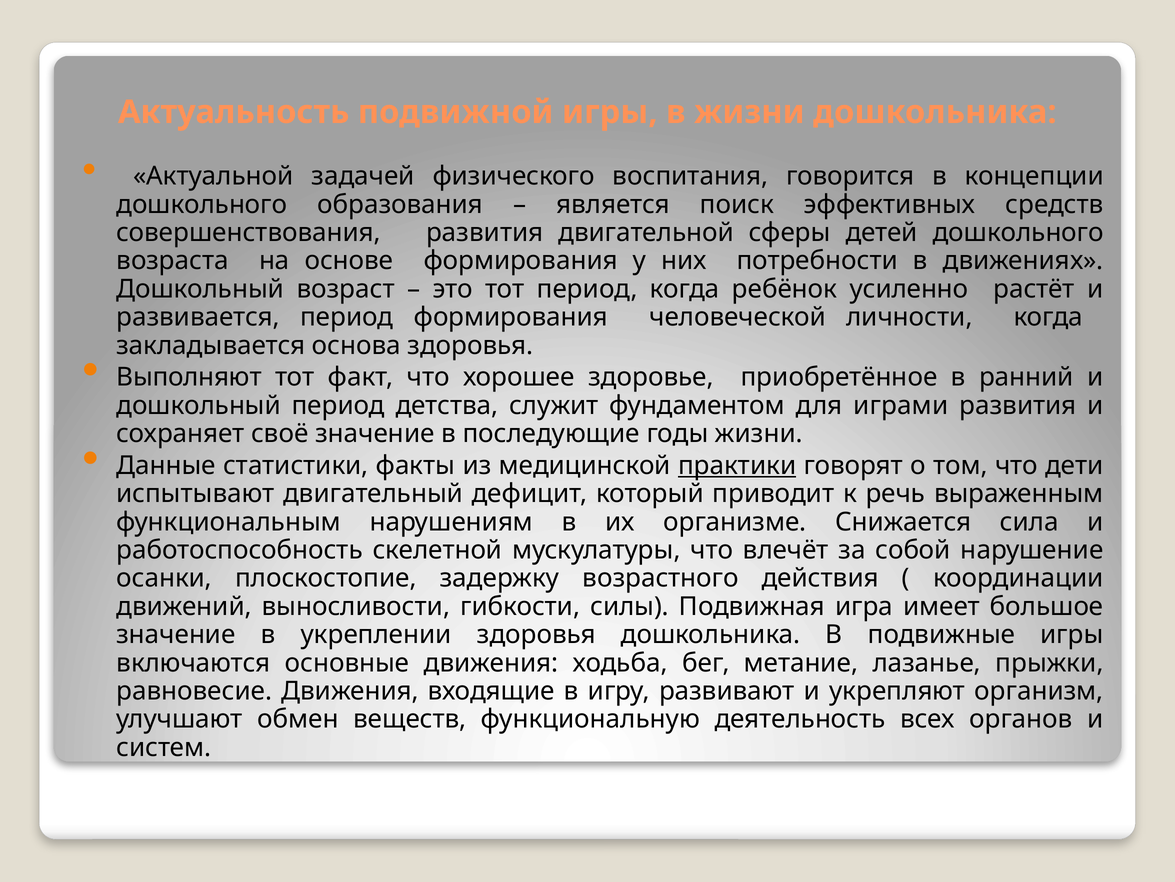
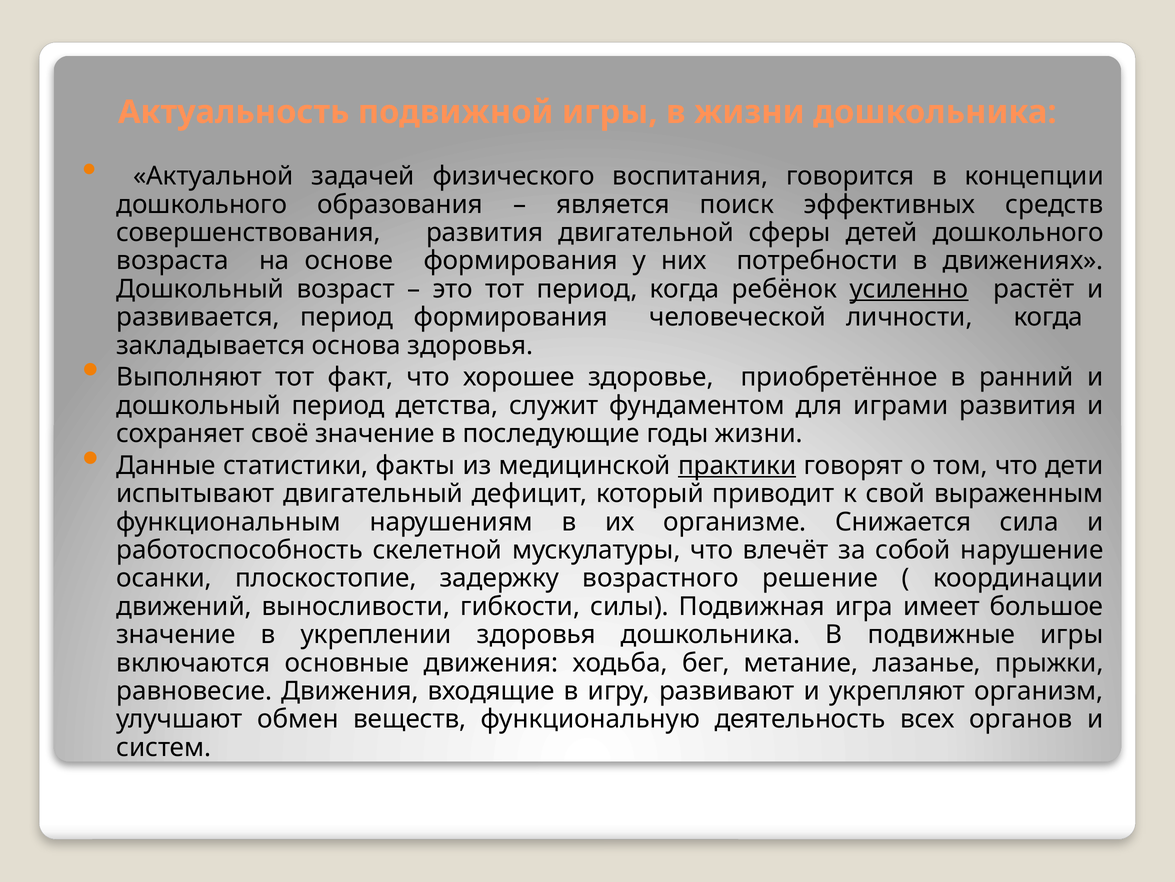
усиленно underline: none -> present
речь: речь -> свой
действия: действия -> решение
